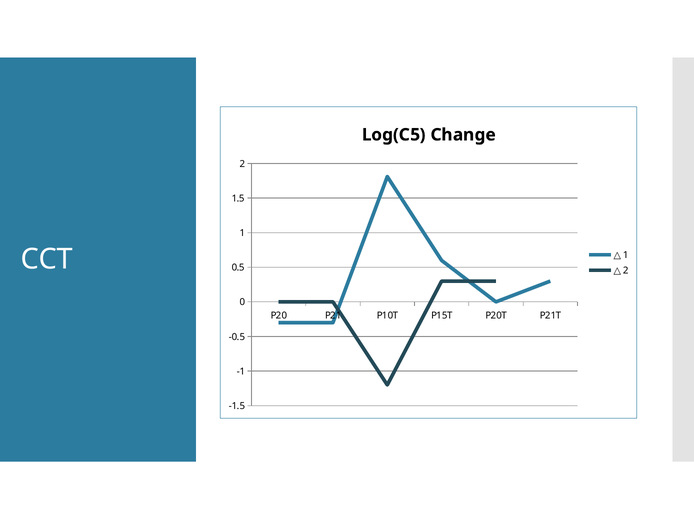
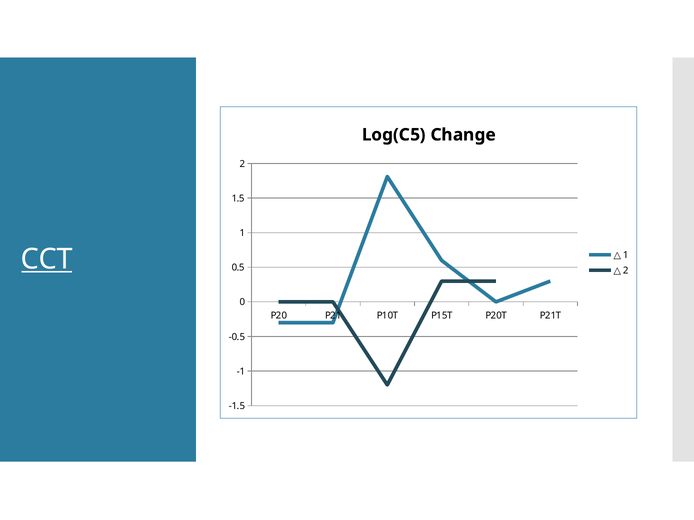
CCT underline: none -> present
